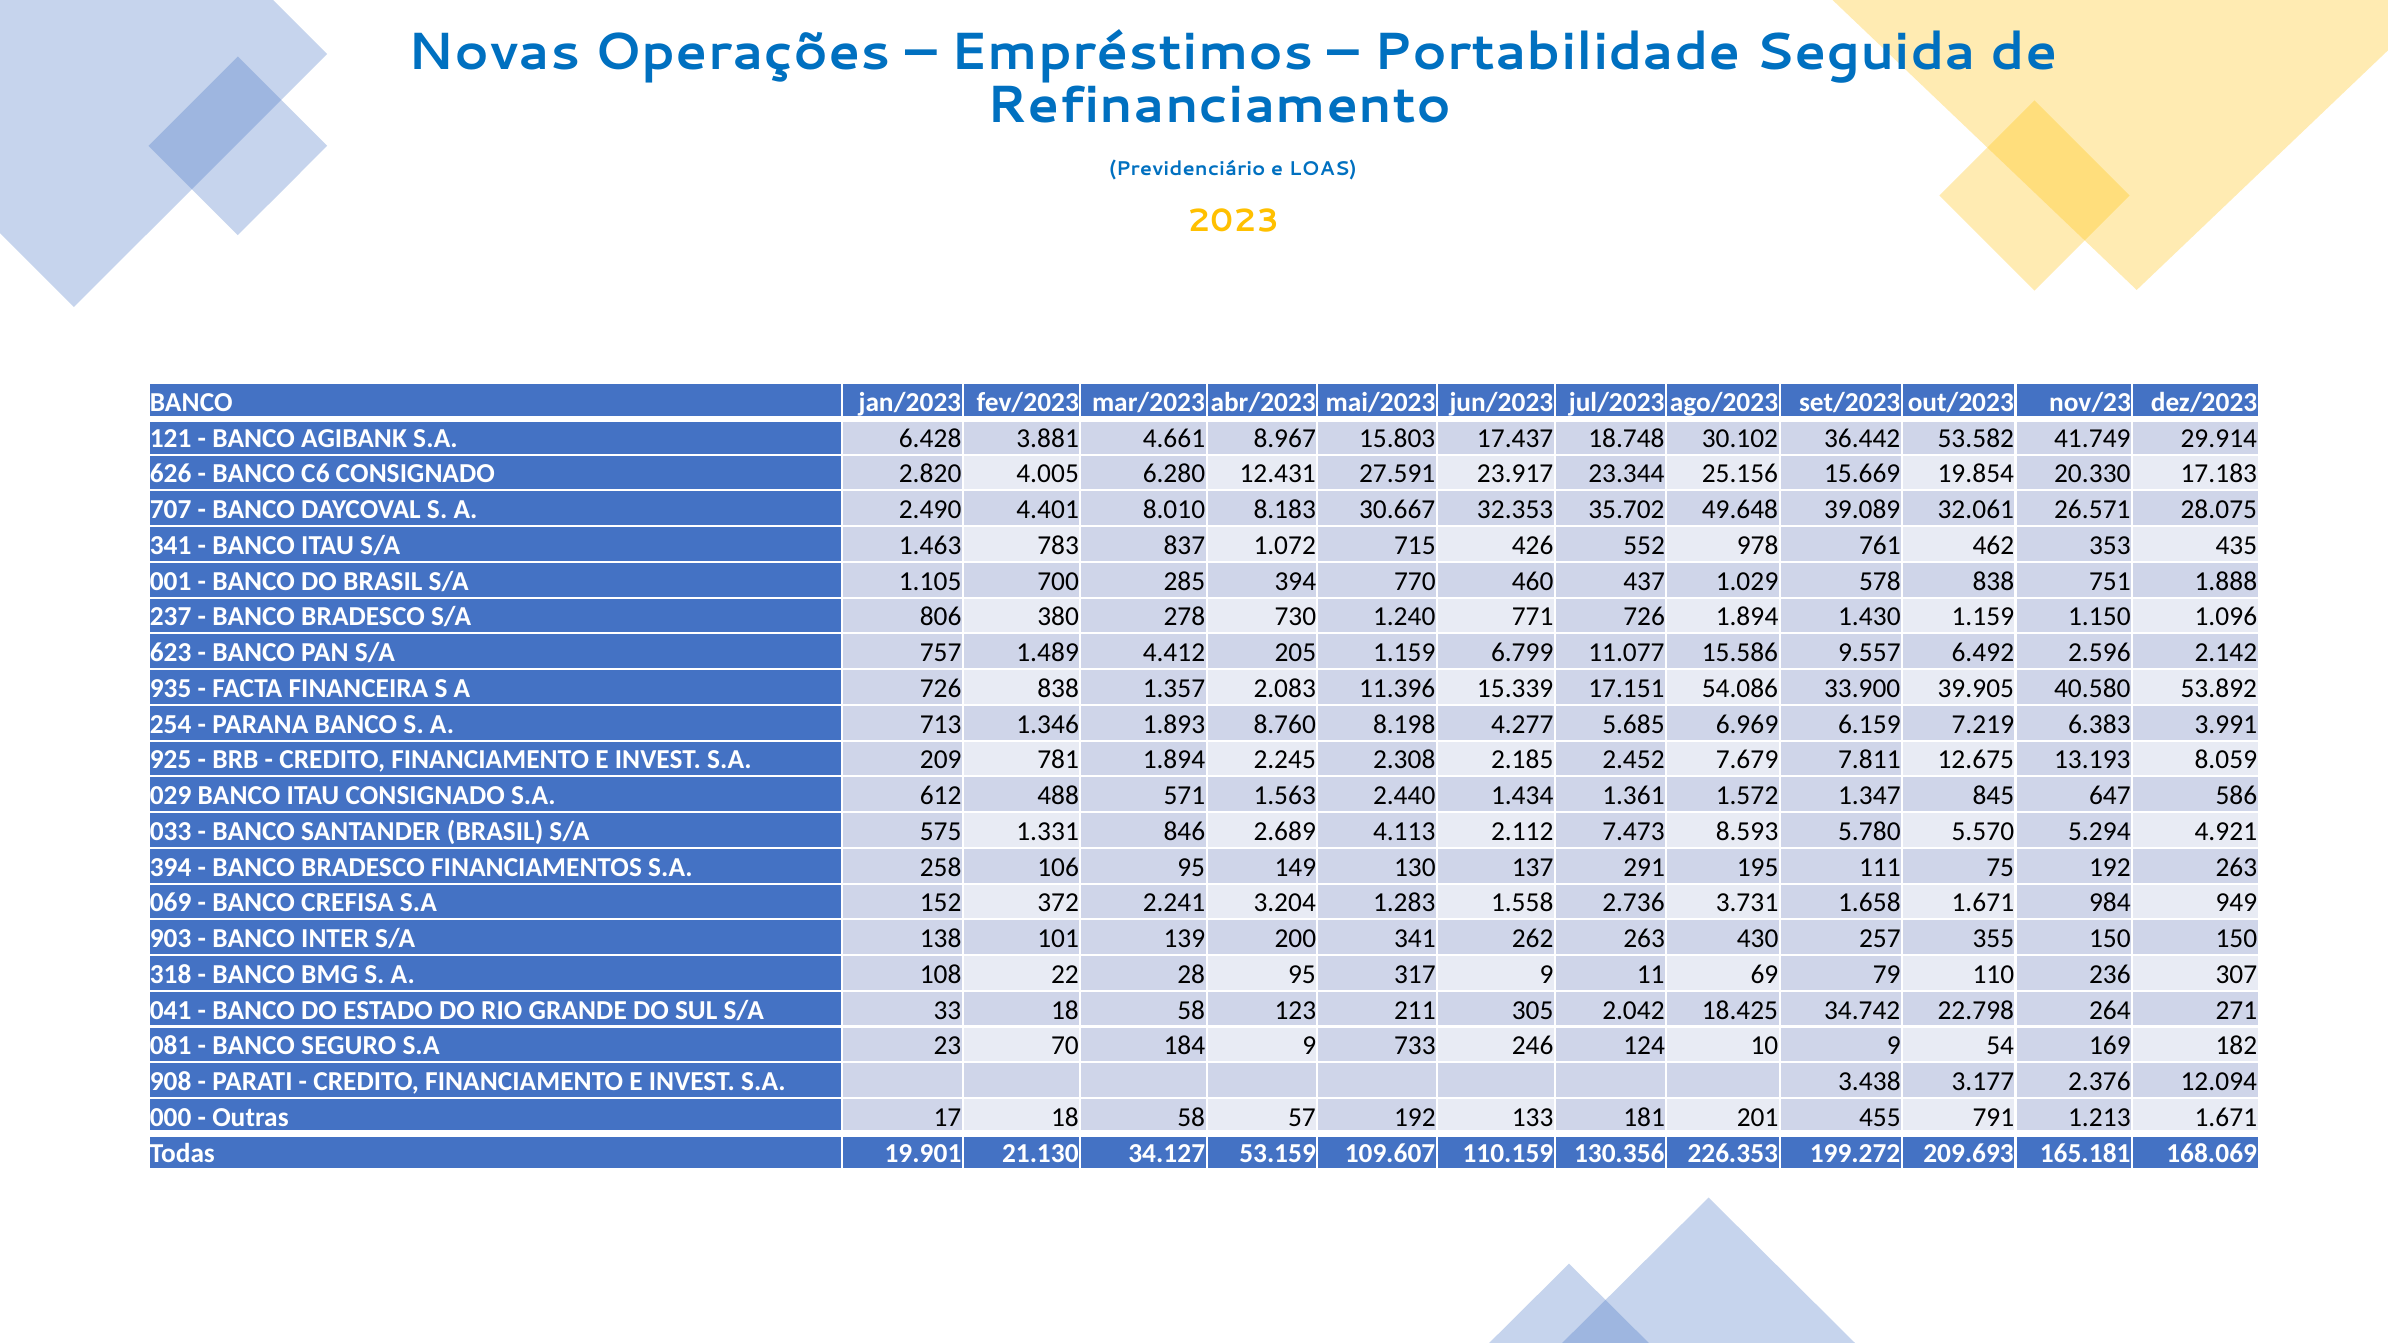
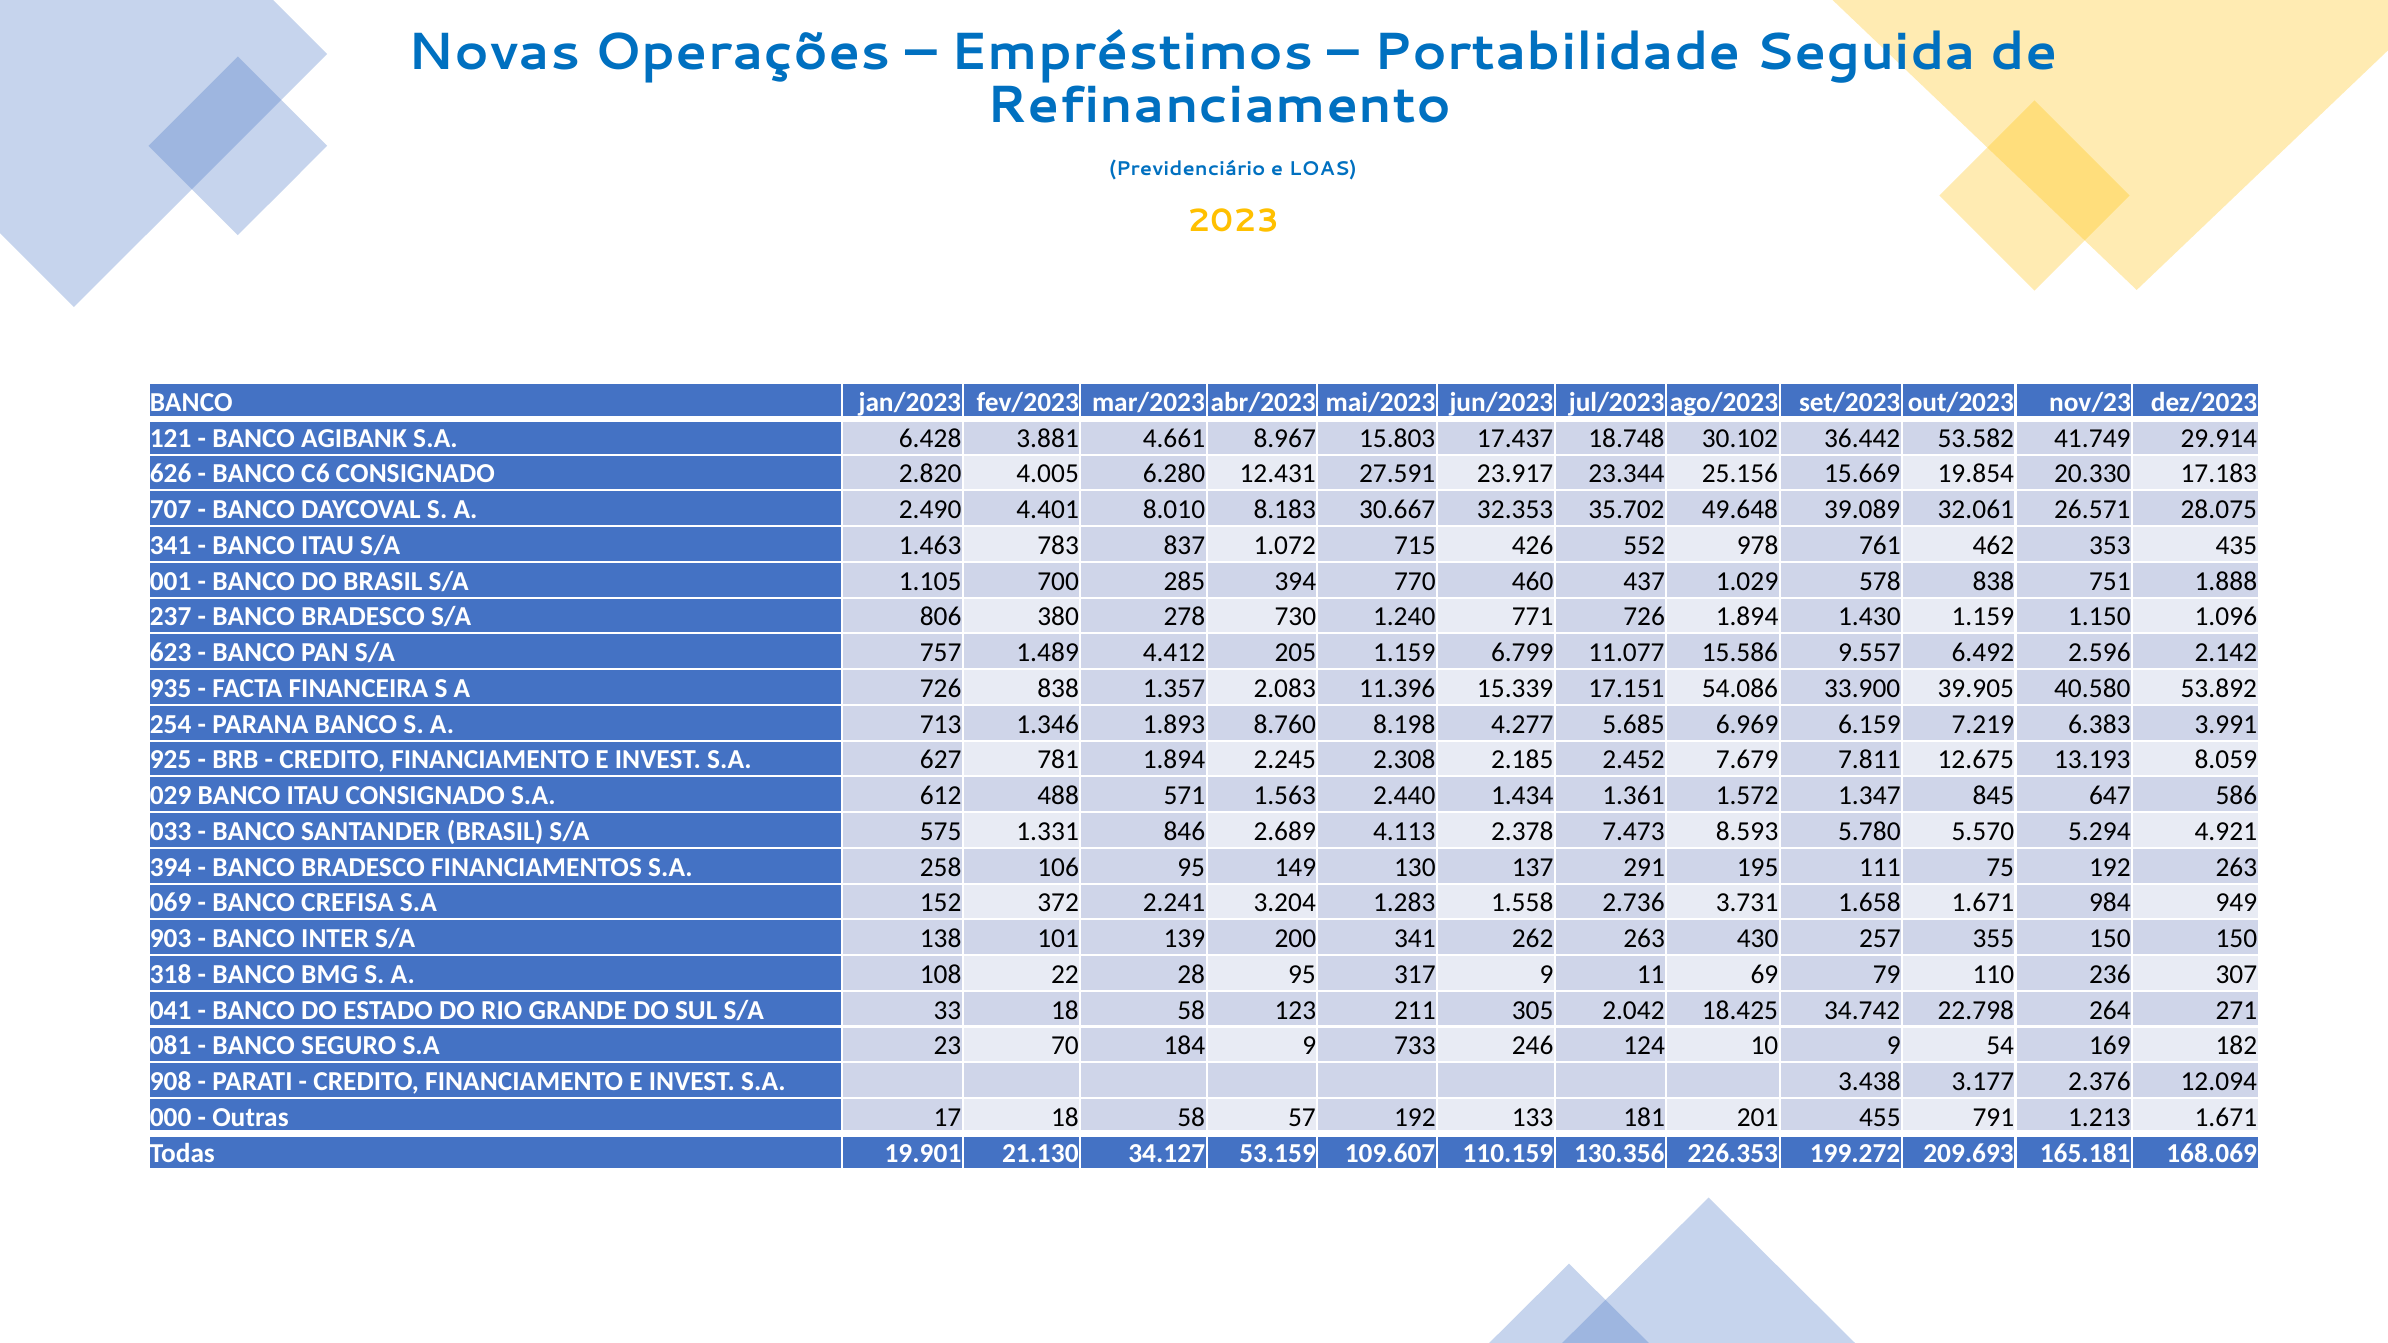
209: 209 -> 627
2.112: 2.112 -> 2.378
